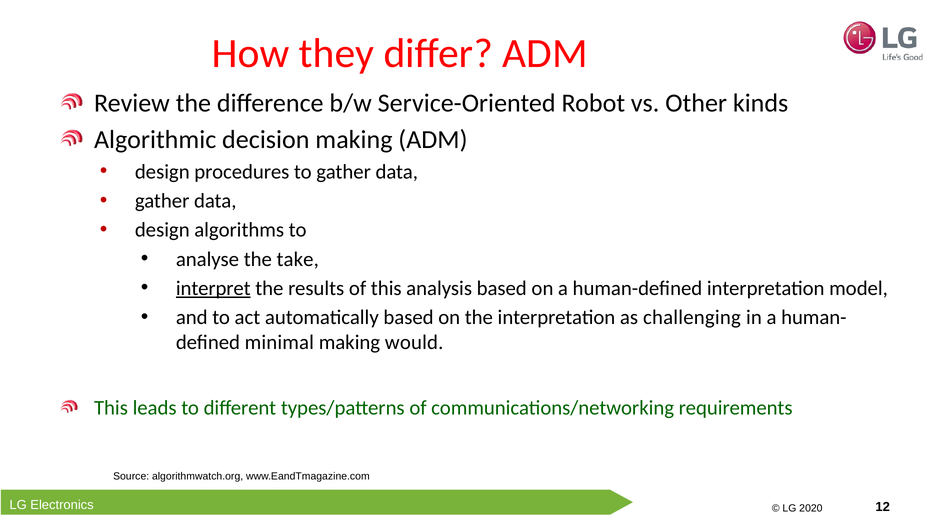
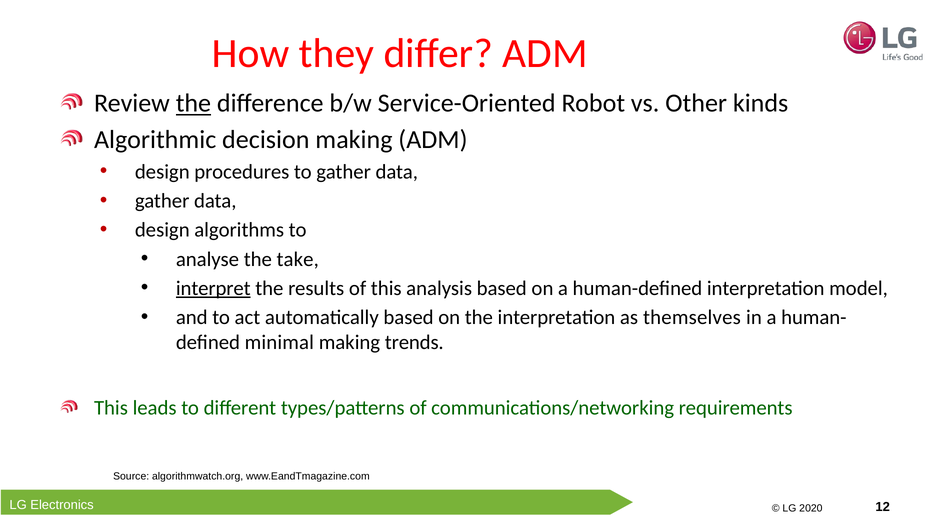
the at (193, 103) underline: none -> present
challenging: challenging -> themselves
would: would -> trends
